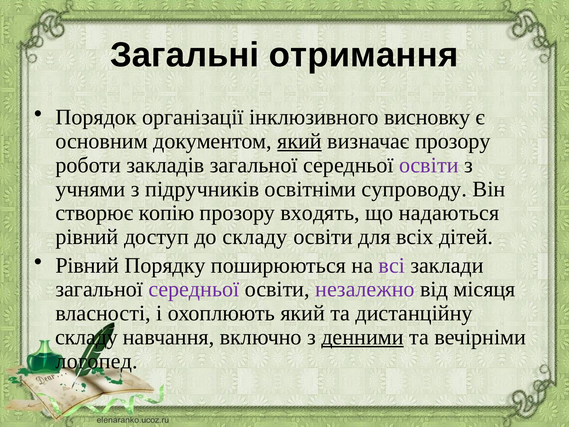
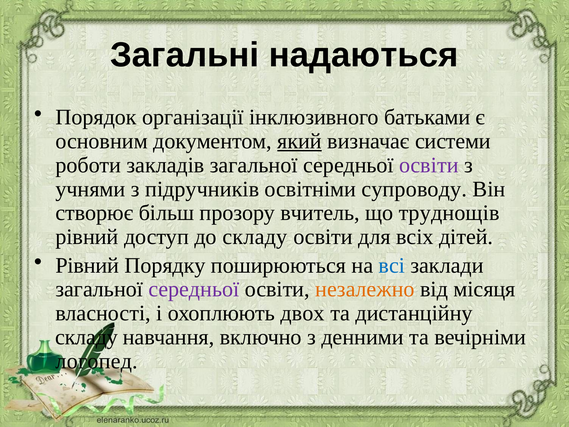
отримання: отримання -> надаються
висновку: висновку -> батьками
визначає прозору: прозору -> системи
копію: копію -> більш
входять: входять -> вчитель
надаються: надаються -> труднощів
всі colour: purple -> blue
незалежно colour: purple -> orange
охоплюють який: який -> двох
денними underline: present -> none
